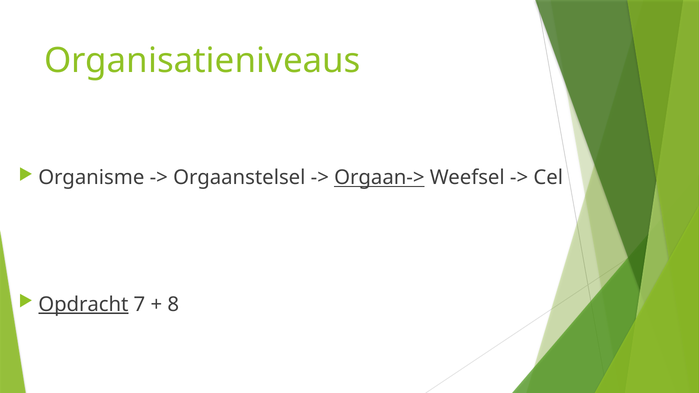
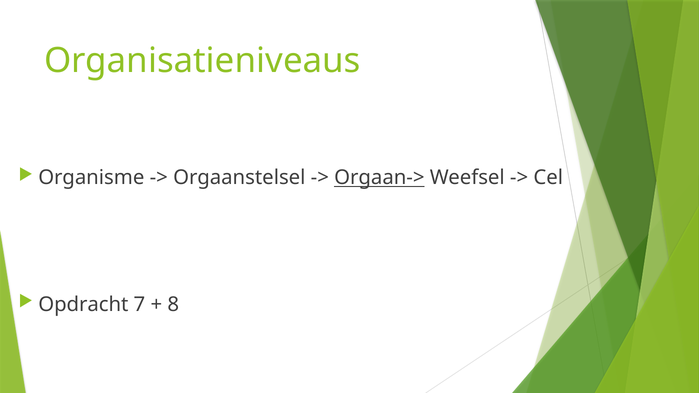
Opdracht underline: present -> none
